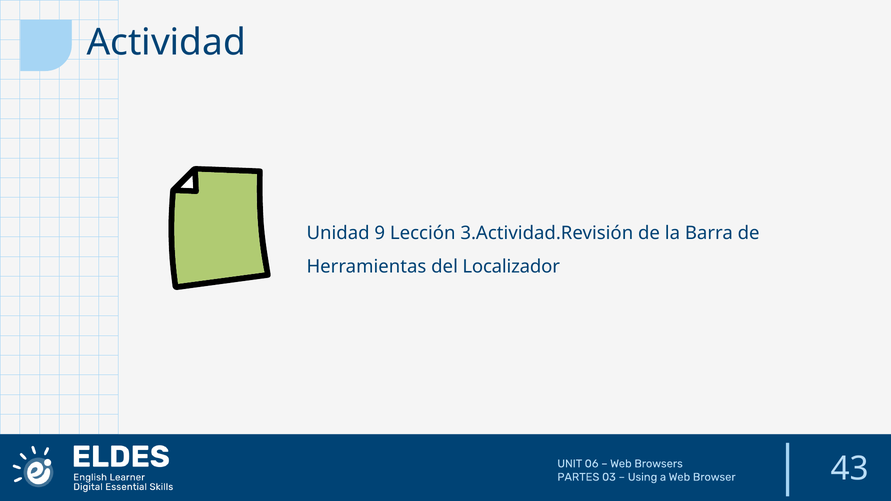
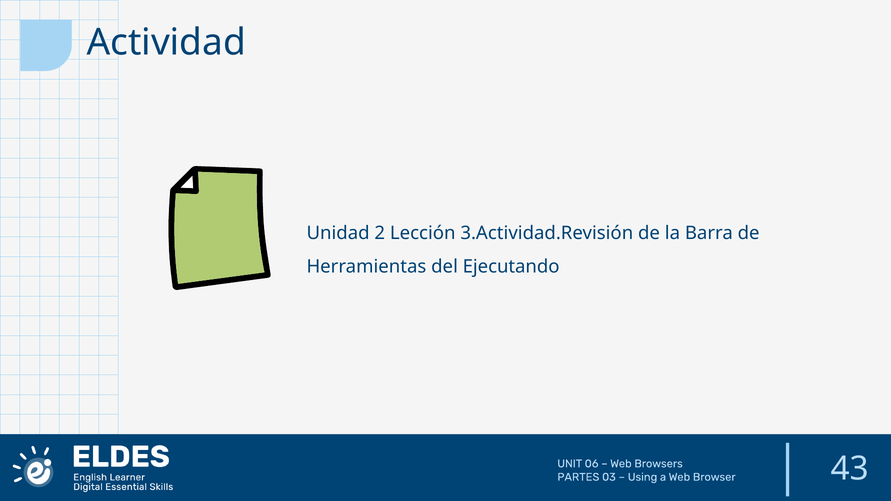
9: 9 -> 2
Localizador: Localizador -> Ejecutando
